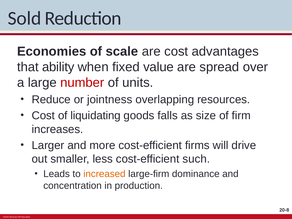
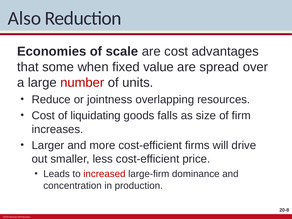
Sold: Sold -> Also
ability: ability -> some
such: such -> price
increased colour: orange -> red
